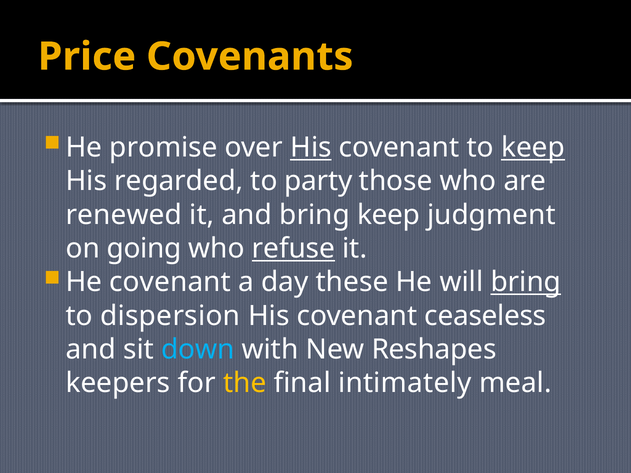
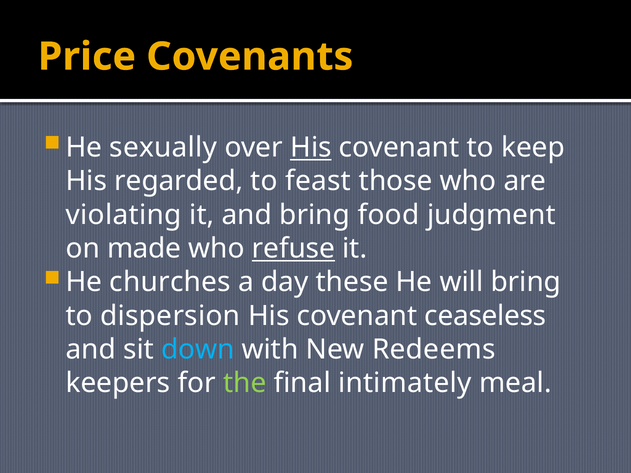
promise: promise -> sexually
keep at (533, 148) underline: present -> none
party: party -> feast
renewed: renewed -> violating
bring keep: keep -> food
going: going -> made
He covenant: covenant -> churches
bring at (526, 282) underline: present -> none
Reshapes: Reshapes -> Redeems
the colour: yellow -> light green
